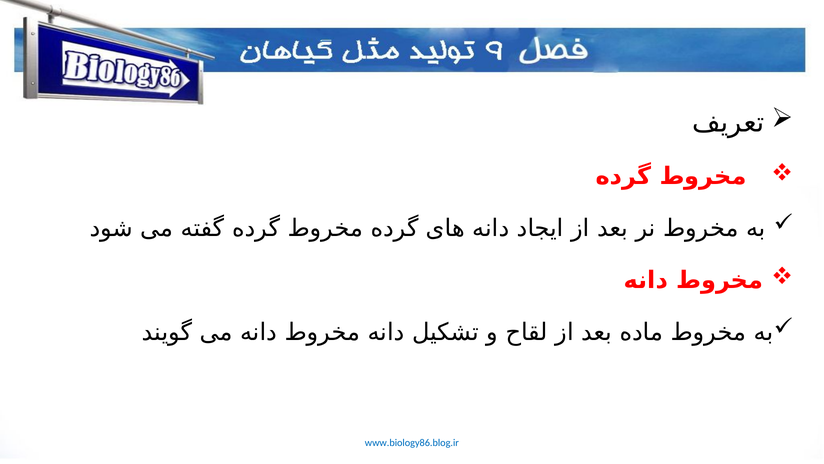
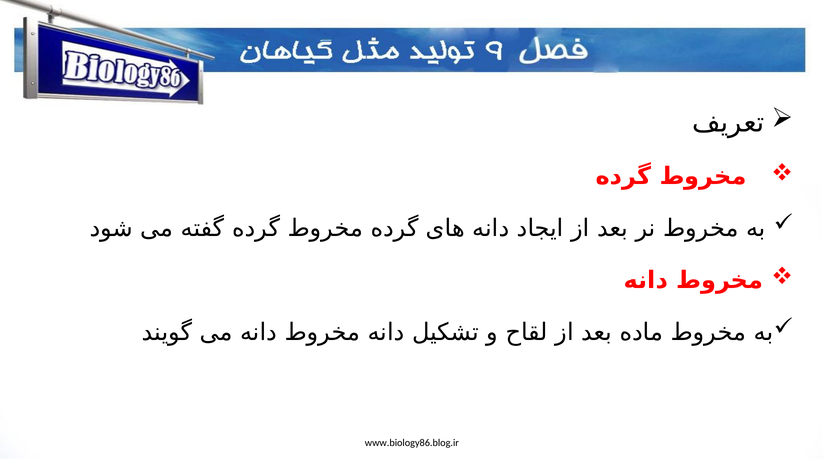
www.biology86.blog.ir colour: blue -> black
